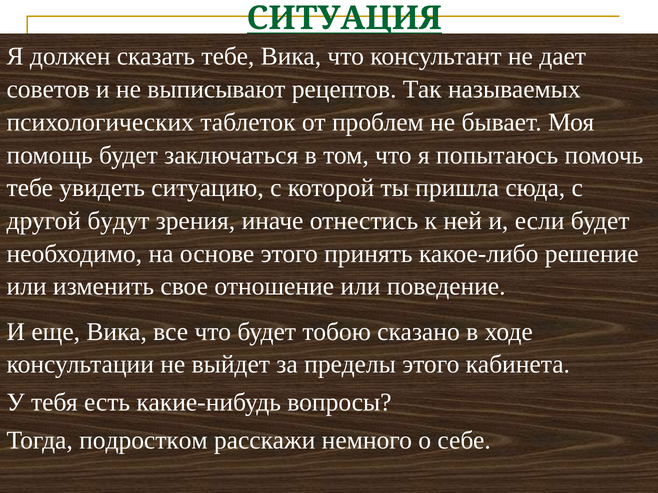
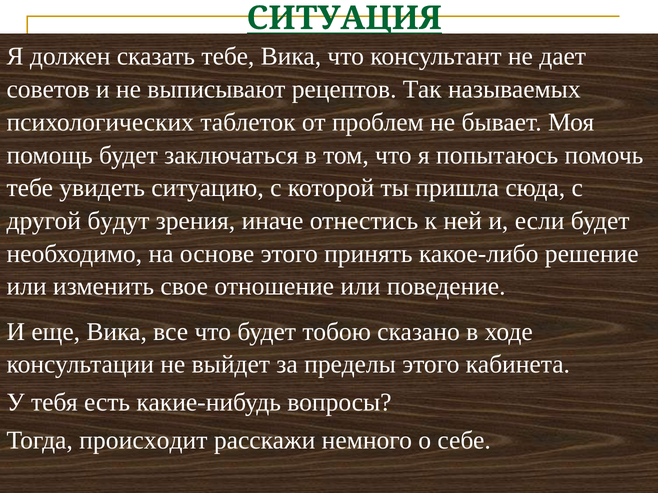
подростком: подростком -> происходит
